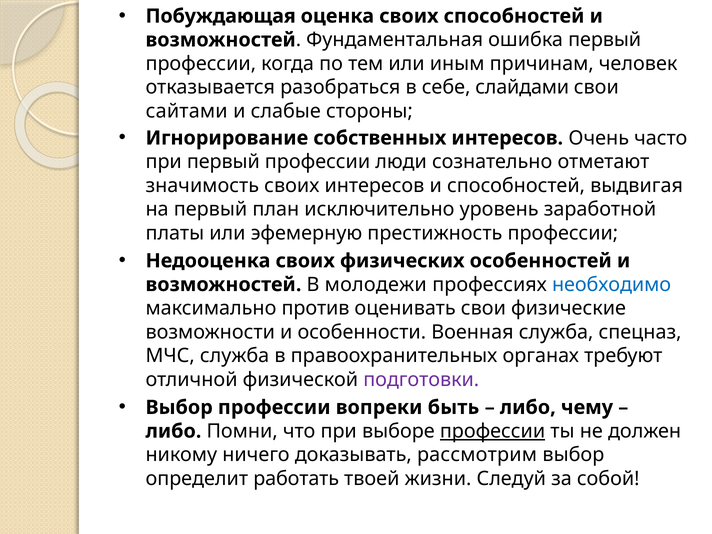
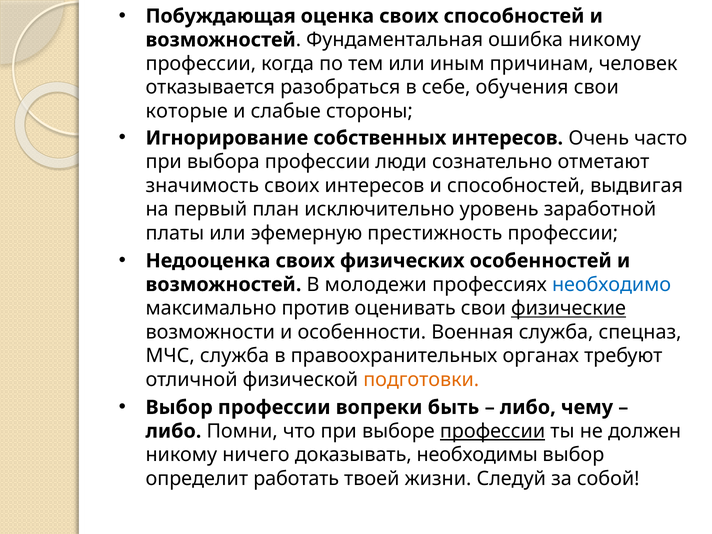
ошибка первый: первый -> никому
слайдами: слайдами -> обучения
сайтами: сайтами -> которые
при первый: первый -> выбора
физические underline: none -> present
подготовки colour: purple -> orange
рассмотрим: рассмотрим -> необходимы
